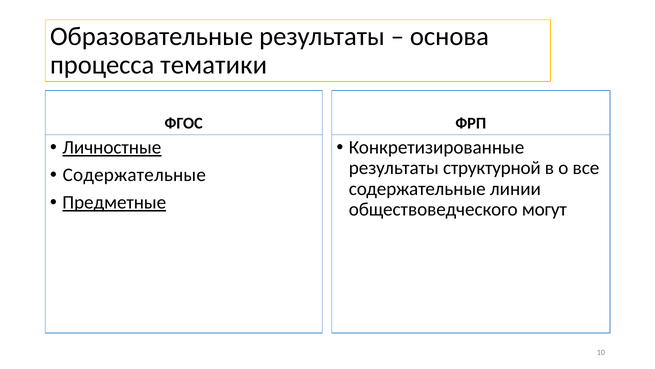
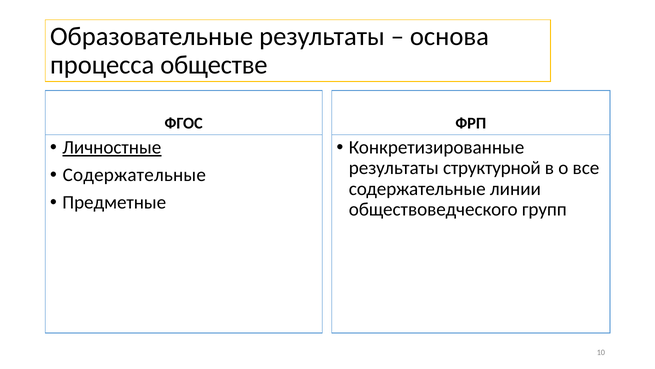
тематики: тематики -> обществе
Предметные underline: present -> none
могут: могут -> групп
